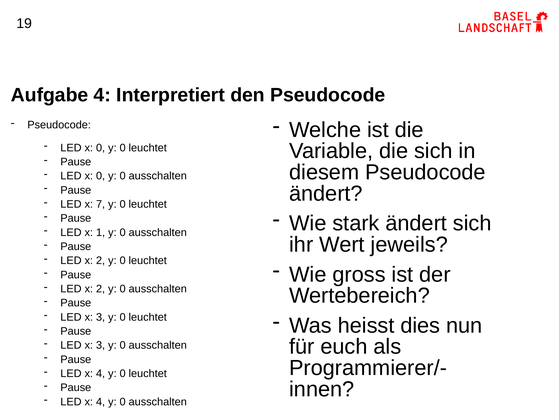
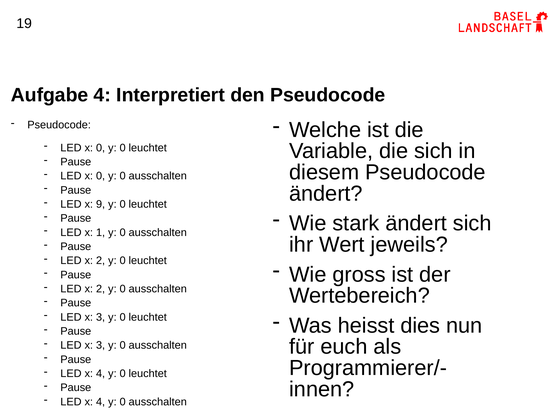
7: 7 -> 9
